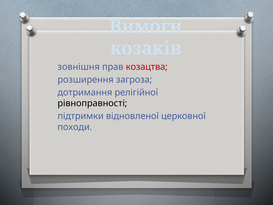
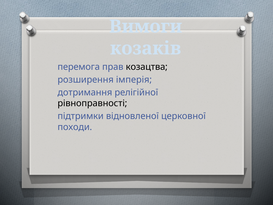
зовнiшня: зовнiшня -> перемога
козацтва colour: red -> black
загроза: загроза -> імперія
